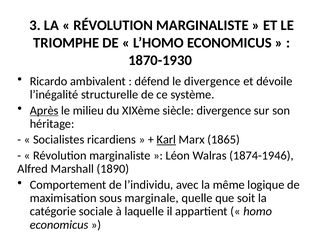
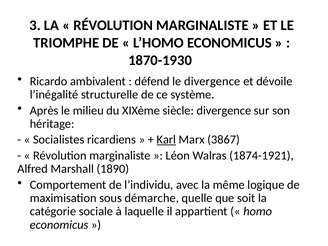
Après underline: present -> none
1865: 1865 -> 3867
1874-1946: 1874-1946 -> 1874-1921
marginale: marginale -> démarche
